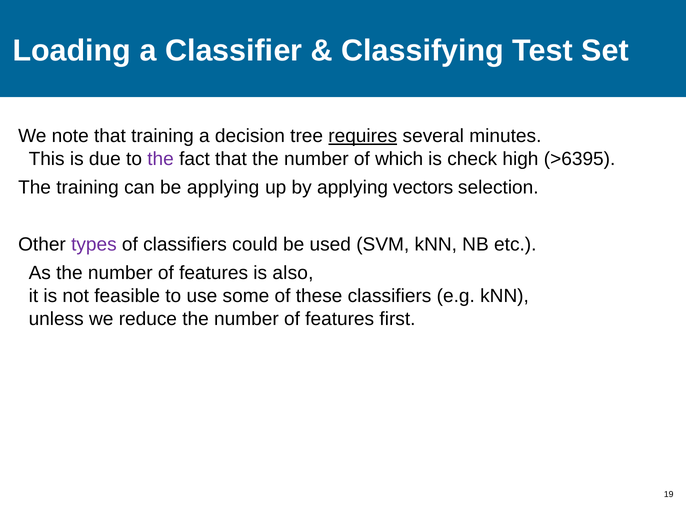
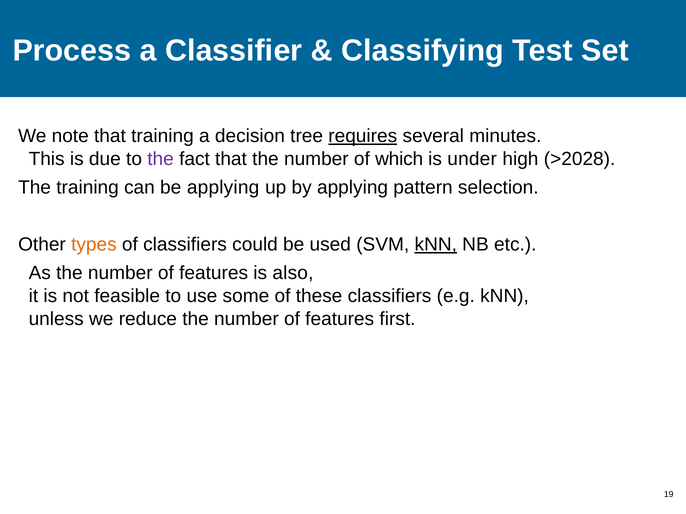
Loading: Loading -> Process
check: check -> under
>6395: >6395 -> >2028
vectors: vectors -> pattern
types colour: purple -> orange
kNN at (436, 245) underline: none -> present
